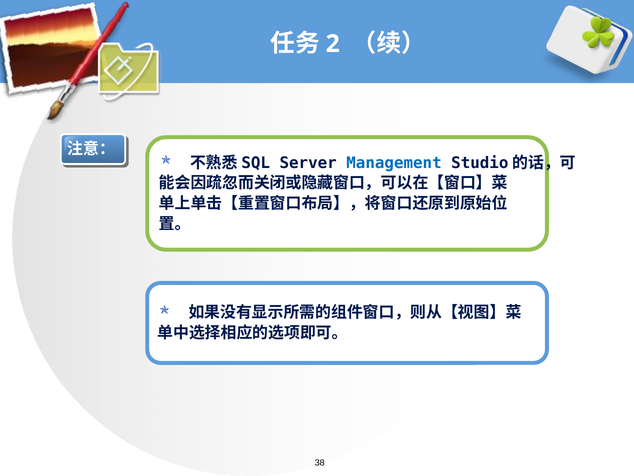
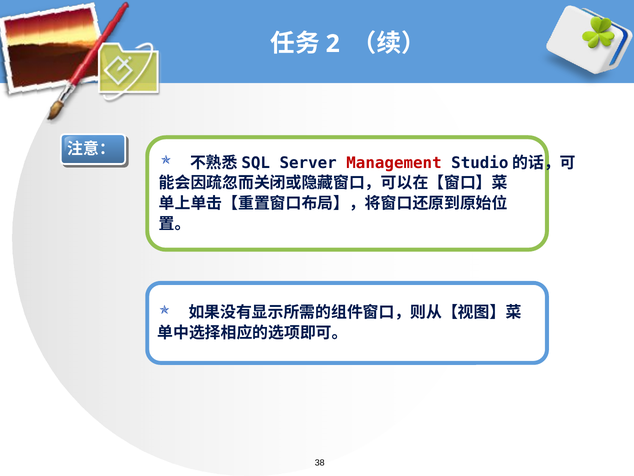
Management colour: blue -> red
